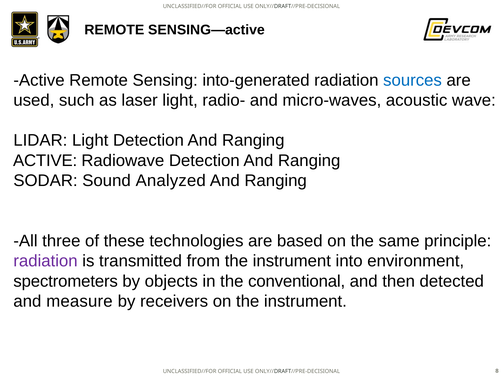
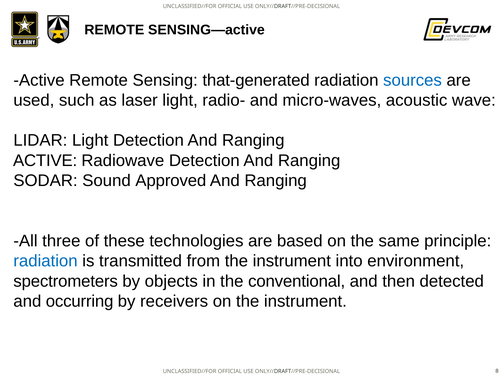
into-generated: into-generated -> that-generated
Analyzed: Analyzed -> Approved
radiation at (46, 261) colour: purple -> blue
measure: measure -> occurring
